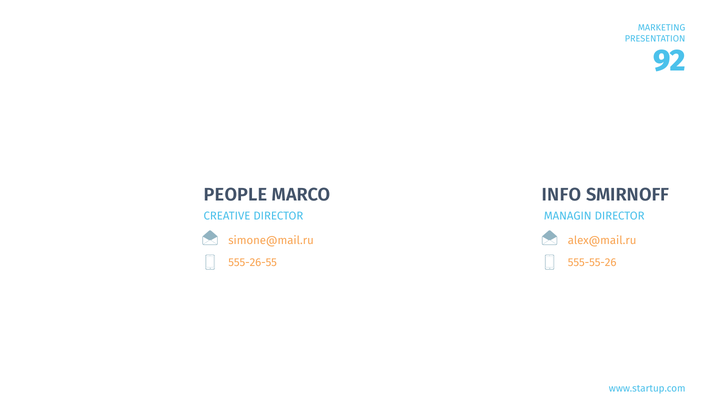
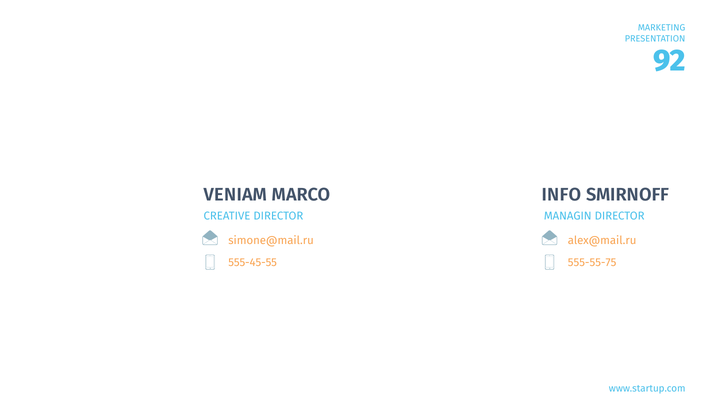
PEOPLE: PEOPLE -> VENIAM
555-26-55: 555-26-55 -> 555-45-55
555-55-26: 555-55-26 -> 555-55-75
